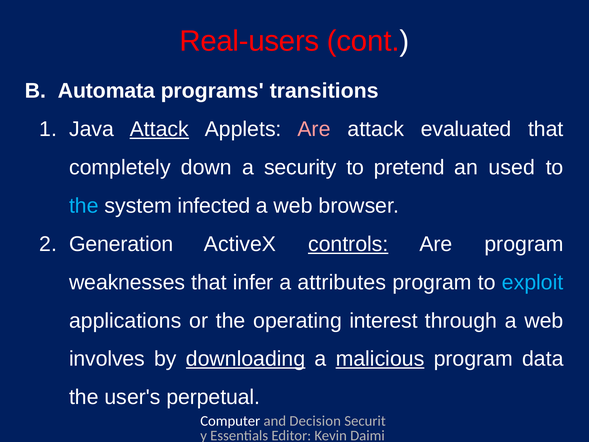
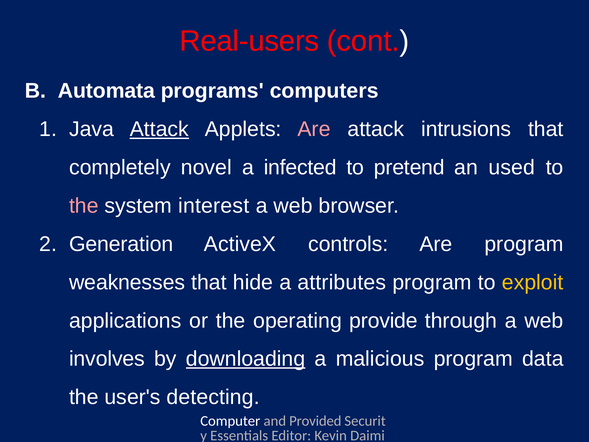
transitions: transitions -> computers
evaluated: evaluated -> intrusions
down: down -> novel
security: security -> infected
the at (84, 206) colour: light blue -> pink
infected: infected -> interest
controls underline: present -> none
infer: infer -> hide
exploit colour: light blue -> yellow
interest: interest -> provide
malicious underline: present -> none
perpetual: perpetual -> detecting
Decision: Decision -> Provided
